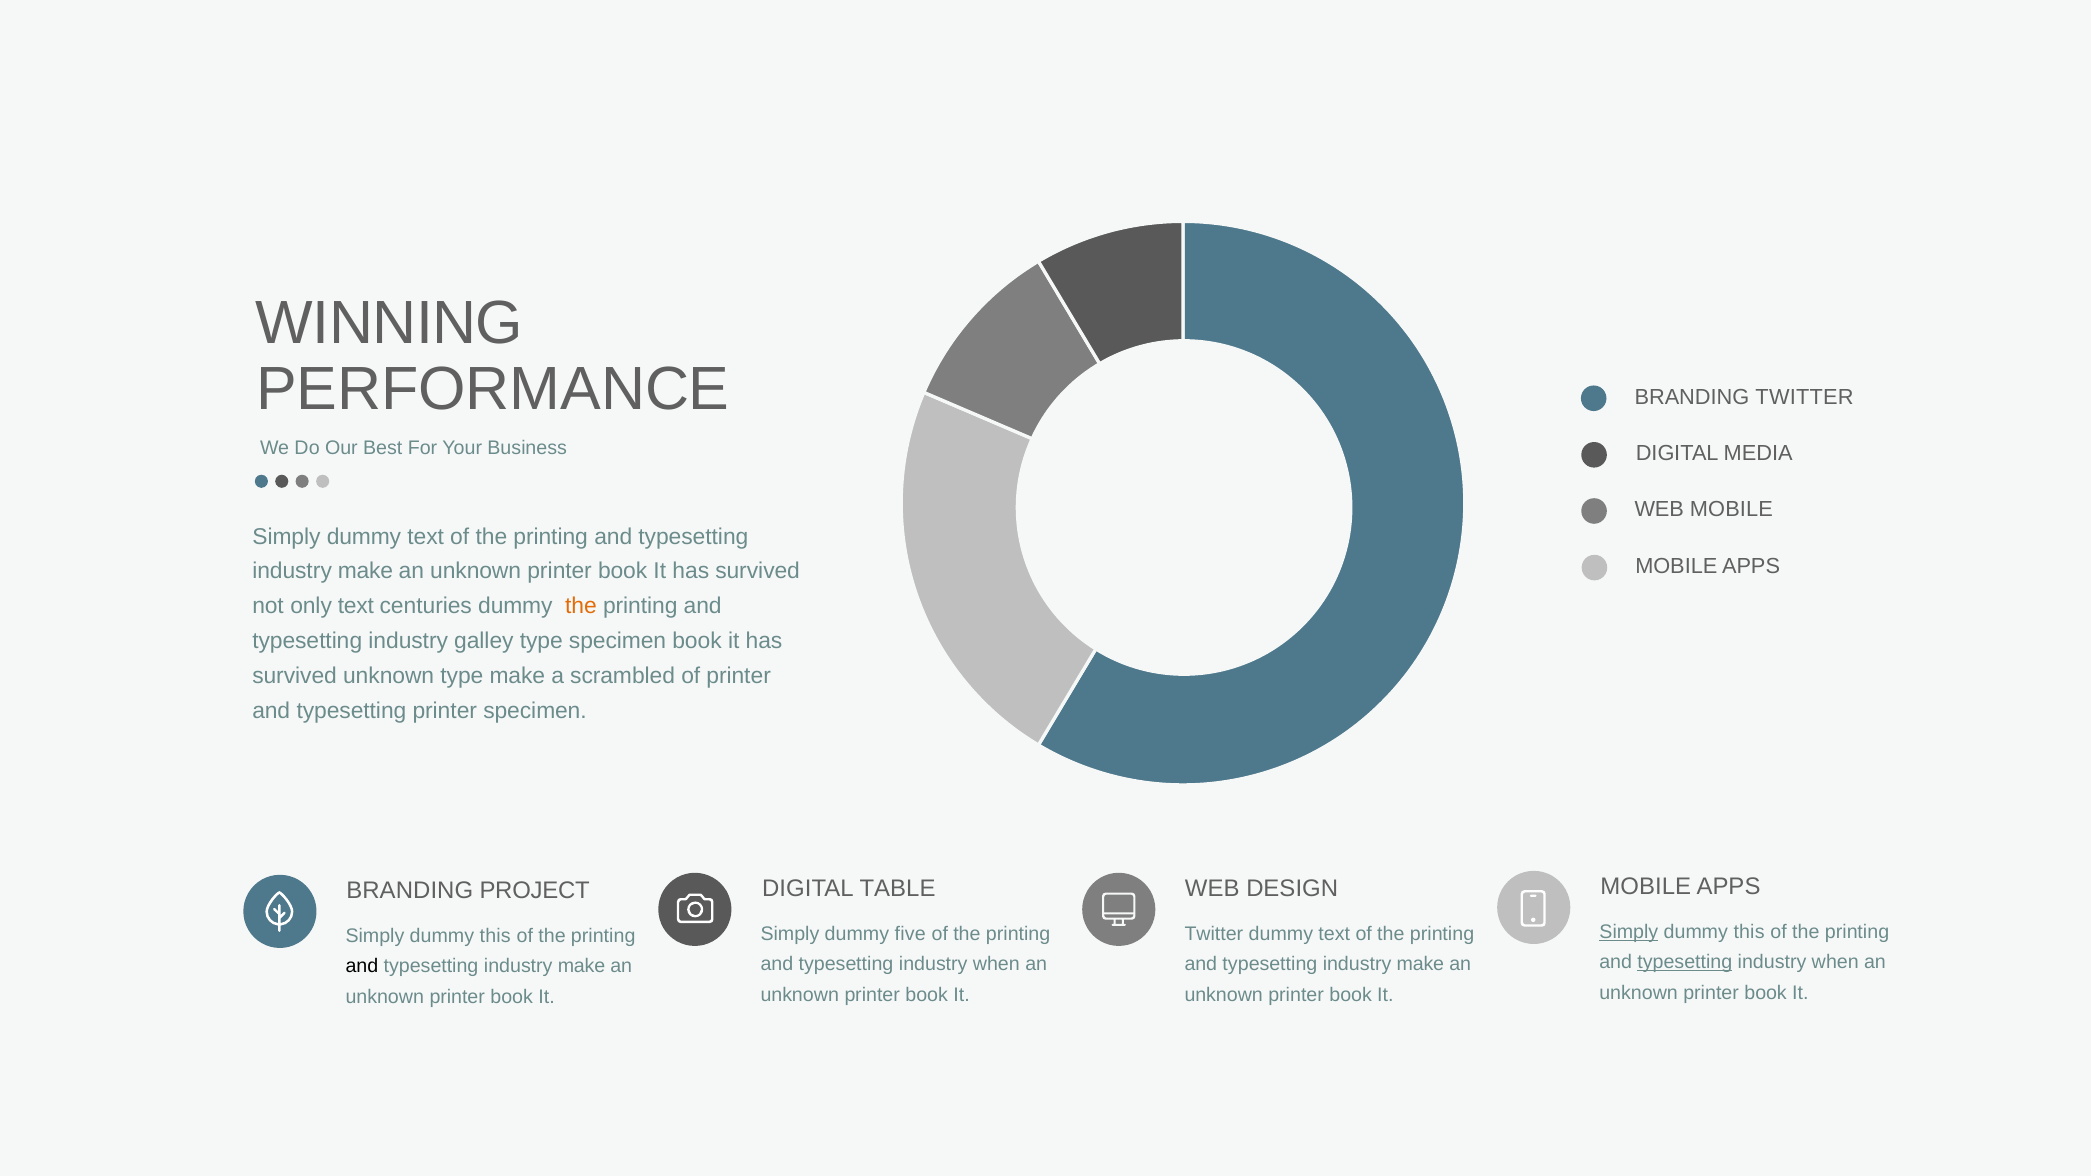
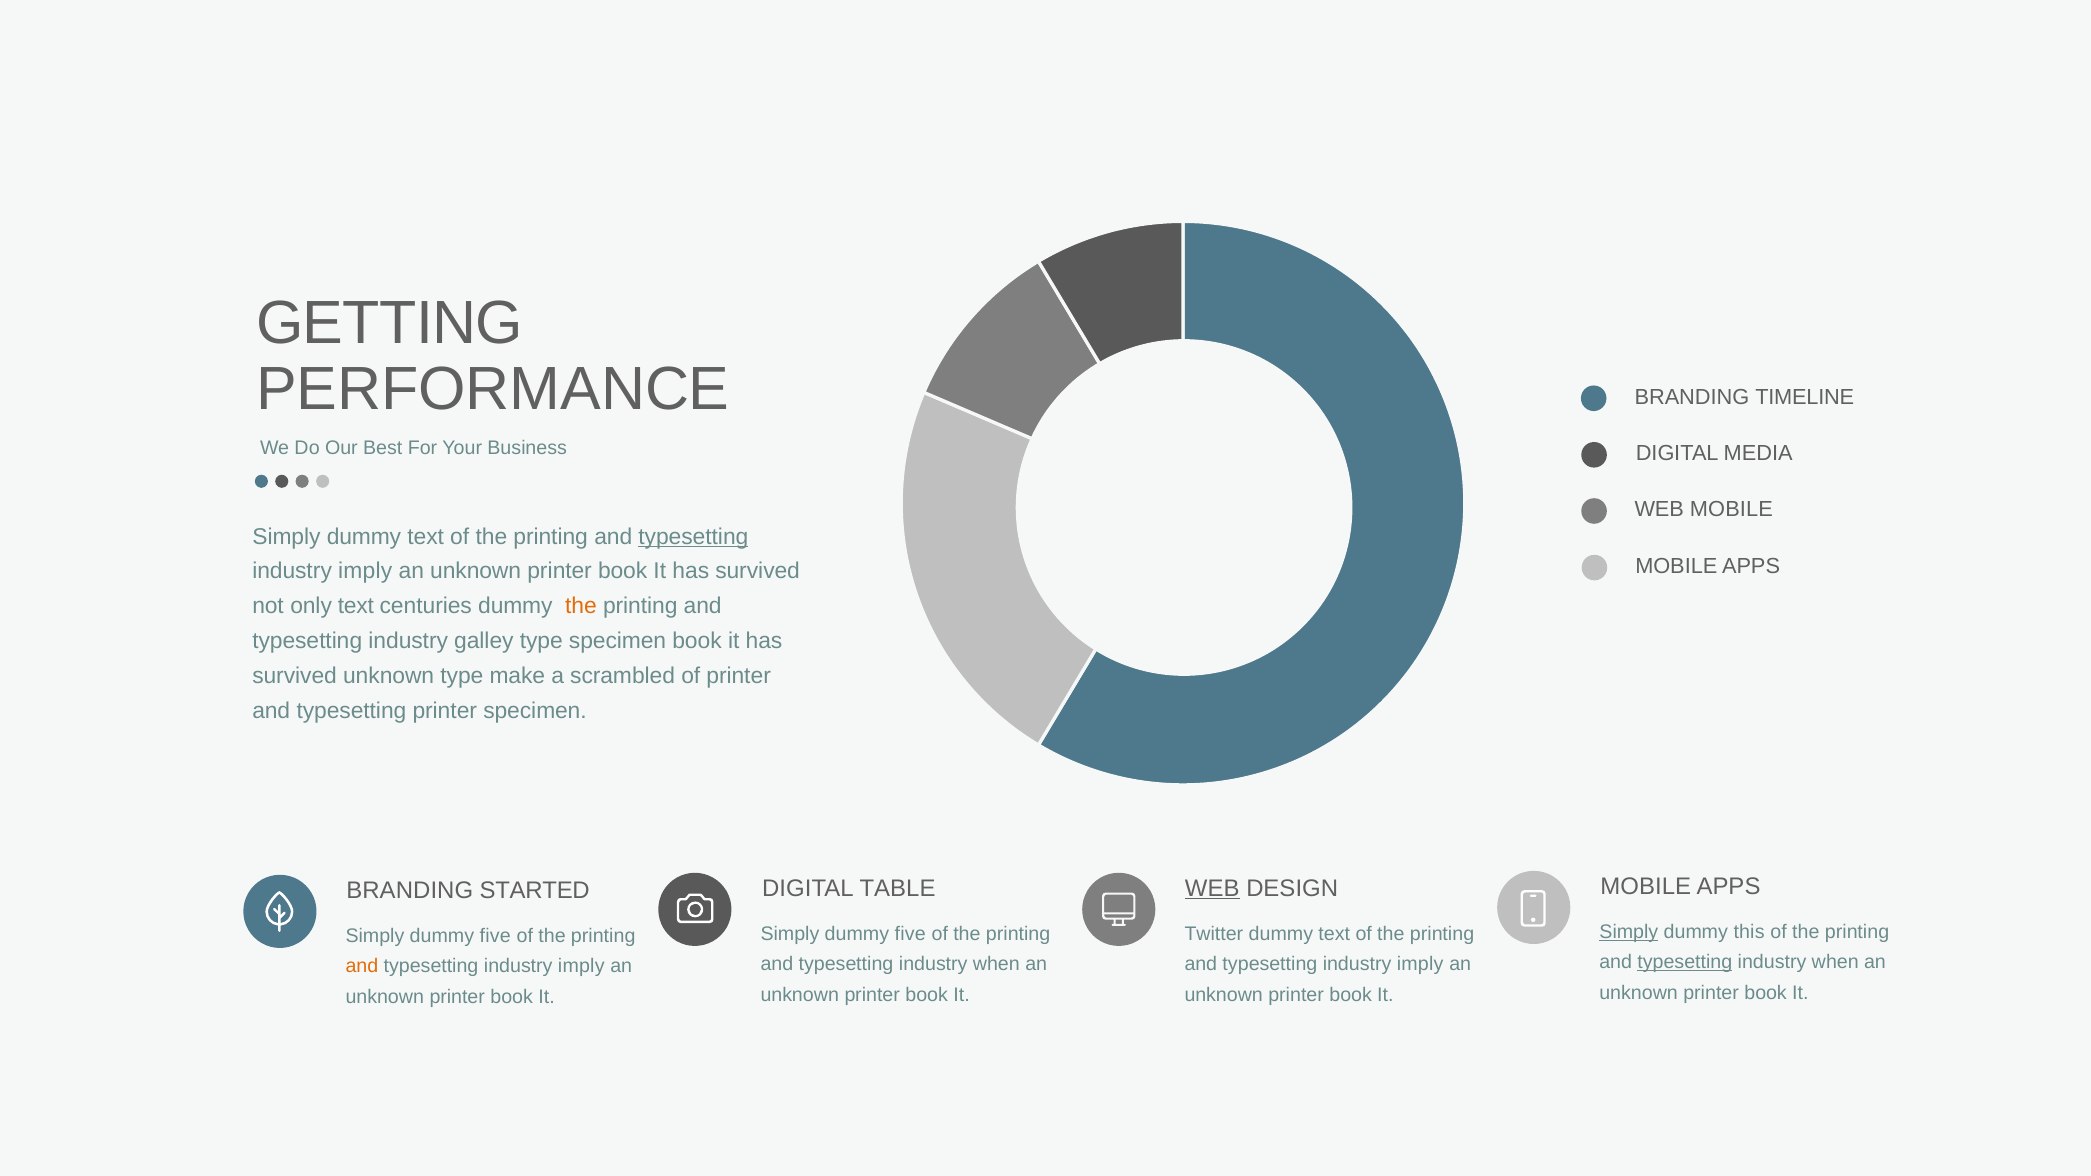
WINNING: WINNING -> GETTING
BRANDING TWITTER: TWITTER -> TIMELINE
typesetting at (693, 537) underline: none -> present
make at (365, 571): make -> imply
WEB at (1212, 888) underline: none -> present
PROJECT: PROJECT -> STARTED
this at (495, 936): this -> five
make at (1420, 964): make -> imply
and at (362, 966) colour: black -> orange
make at (581, 966): make -> imply
